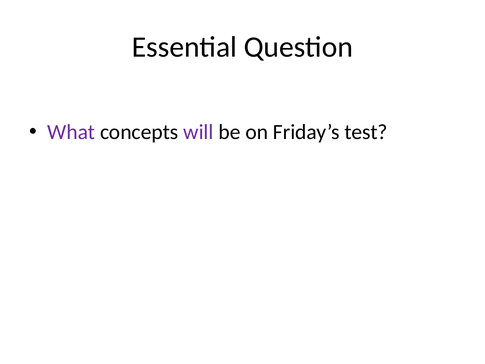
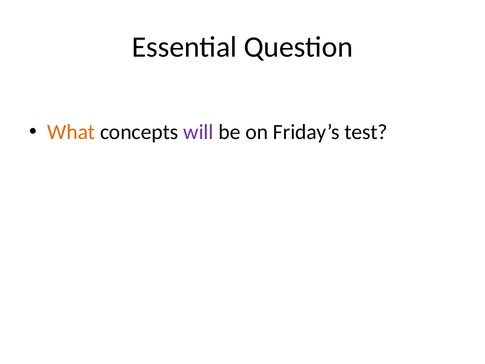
What colour: purple -> orange
